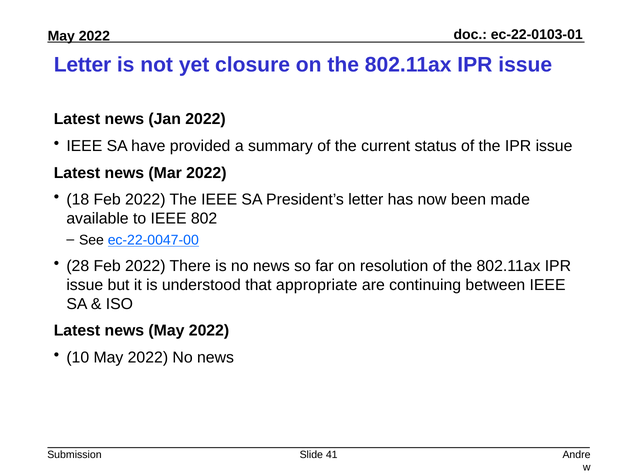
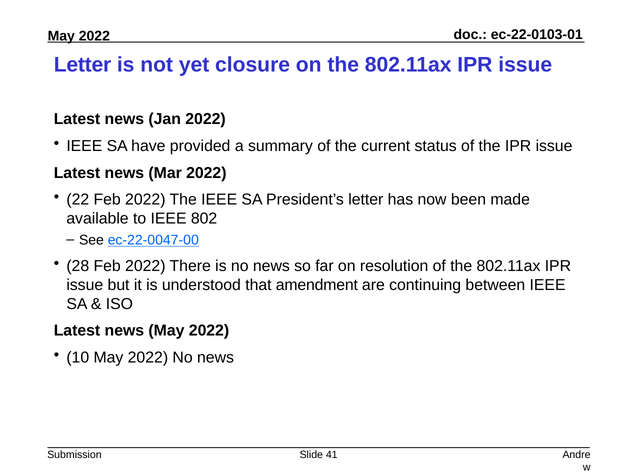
18: 18 -> 22
appropriate: appropriate -> amendment
